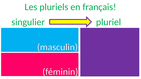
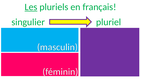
Les underline: none -> present
